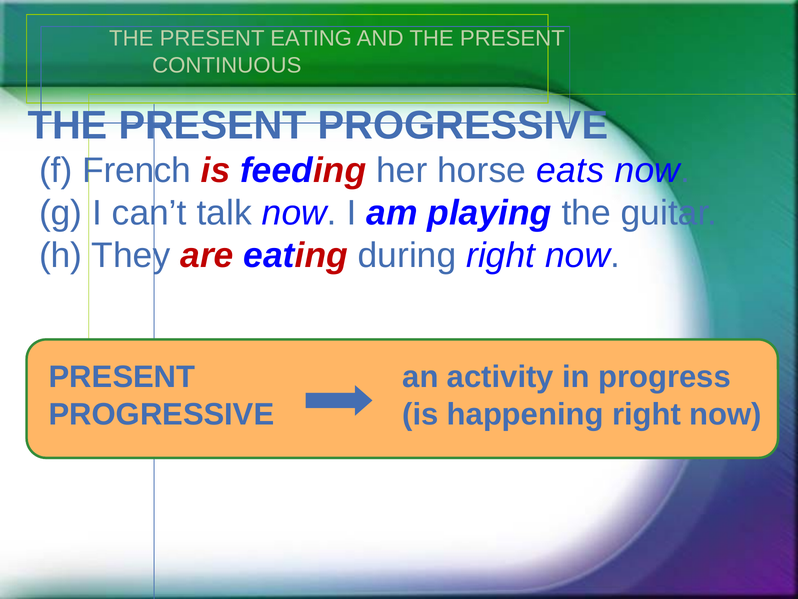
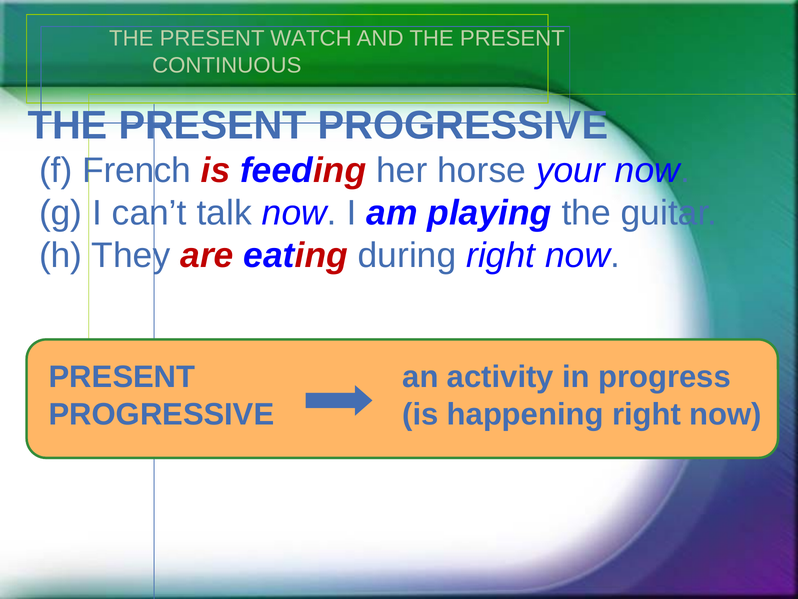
PRESENT EATING: EATING -> WATCH
eats: eats -> your
